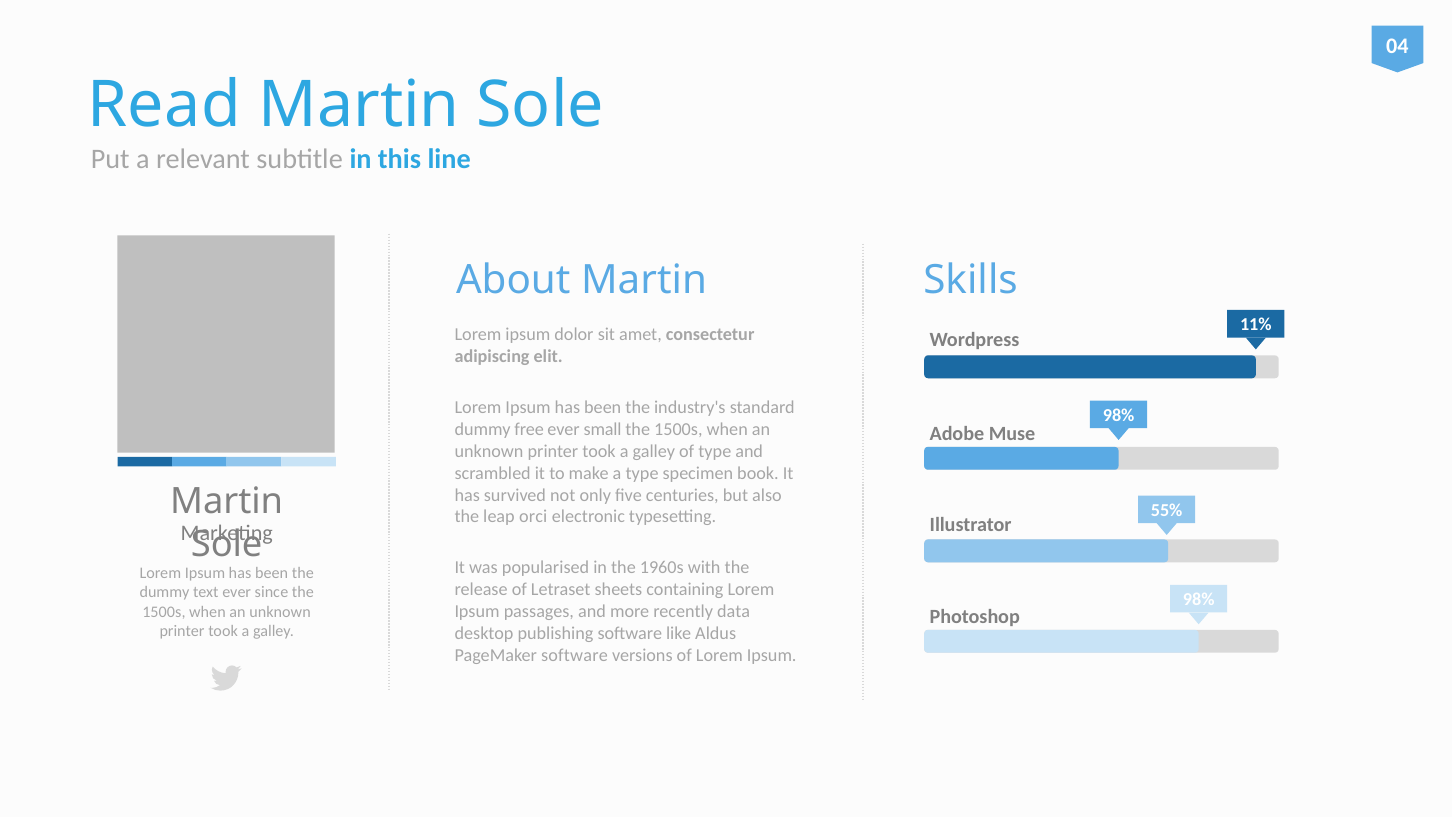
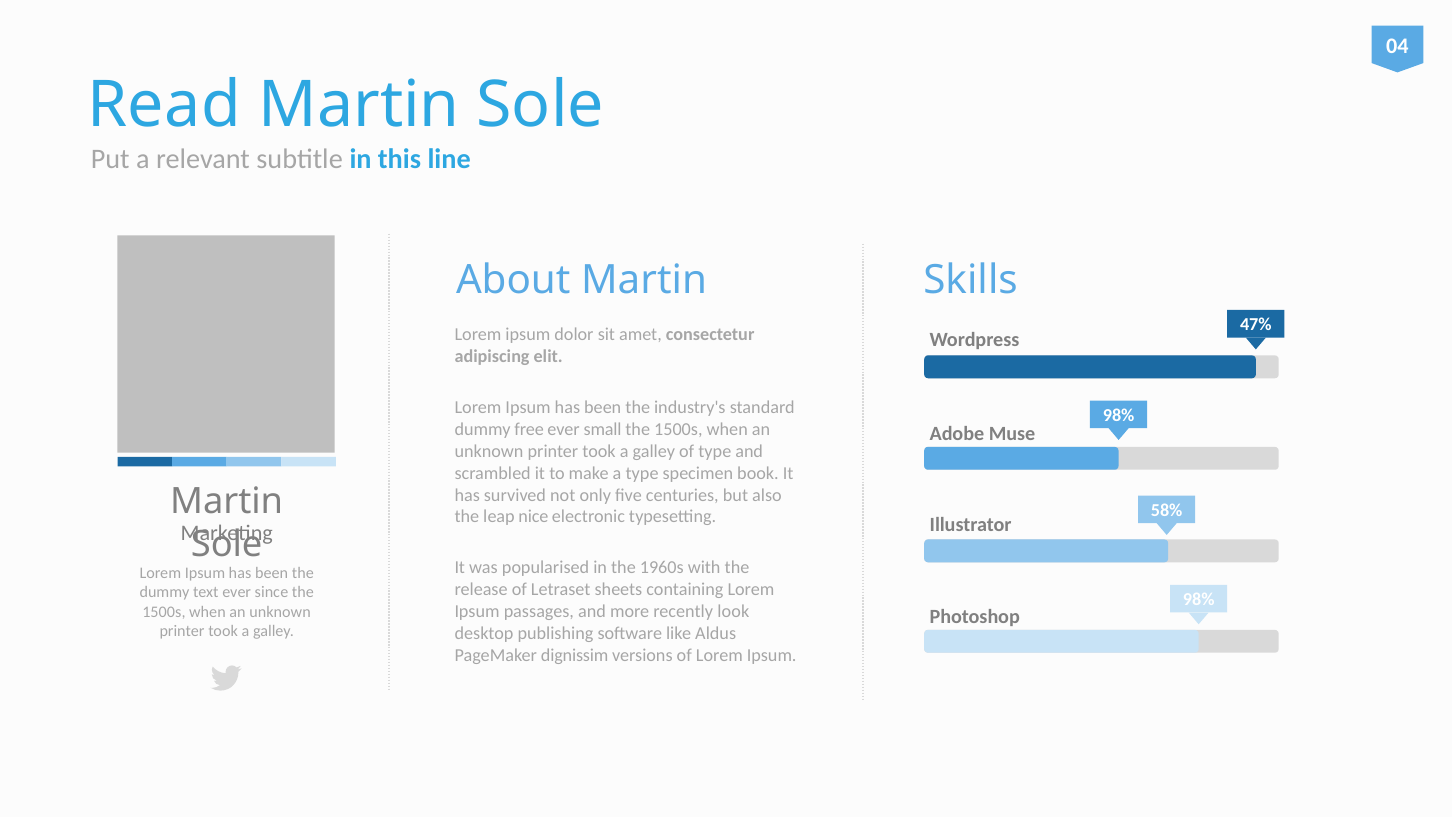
11%: 11% -> 47%
55%: 55% -> 58%
orci: orci -> nice
data: data -> look
PageMaker software: software -> dignissim
